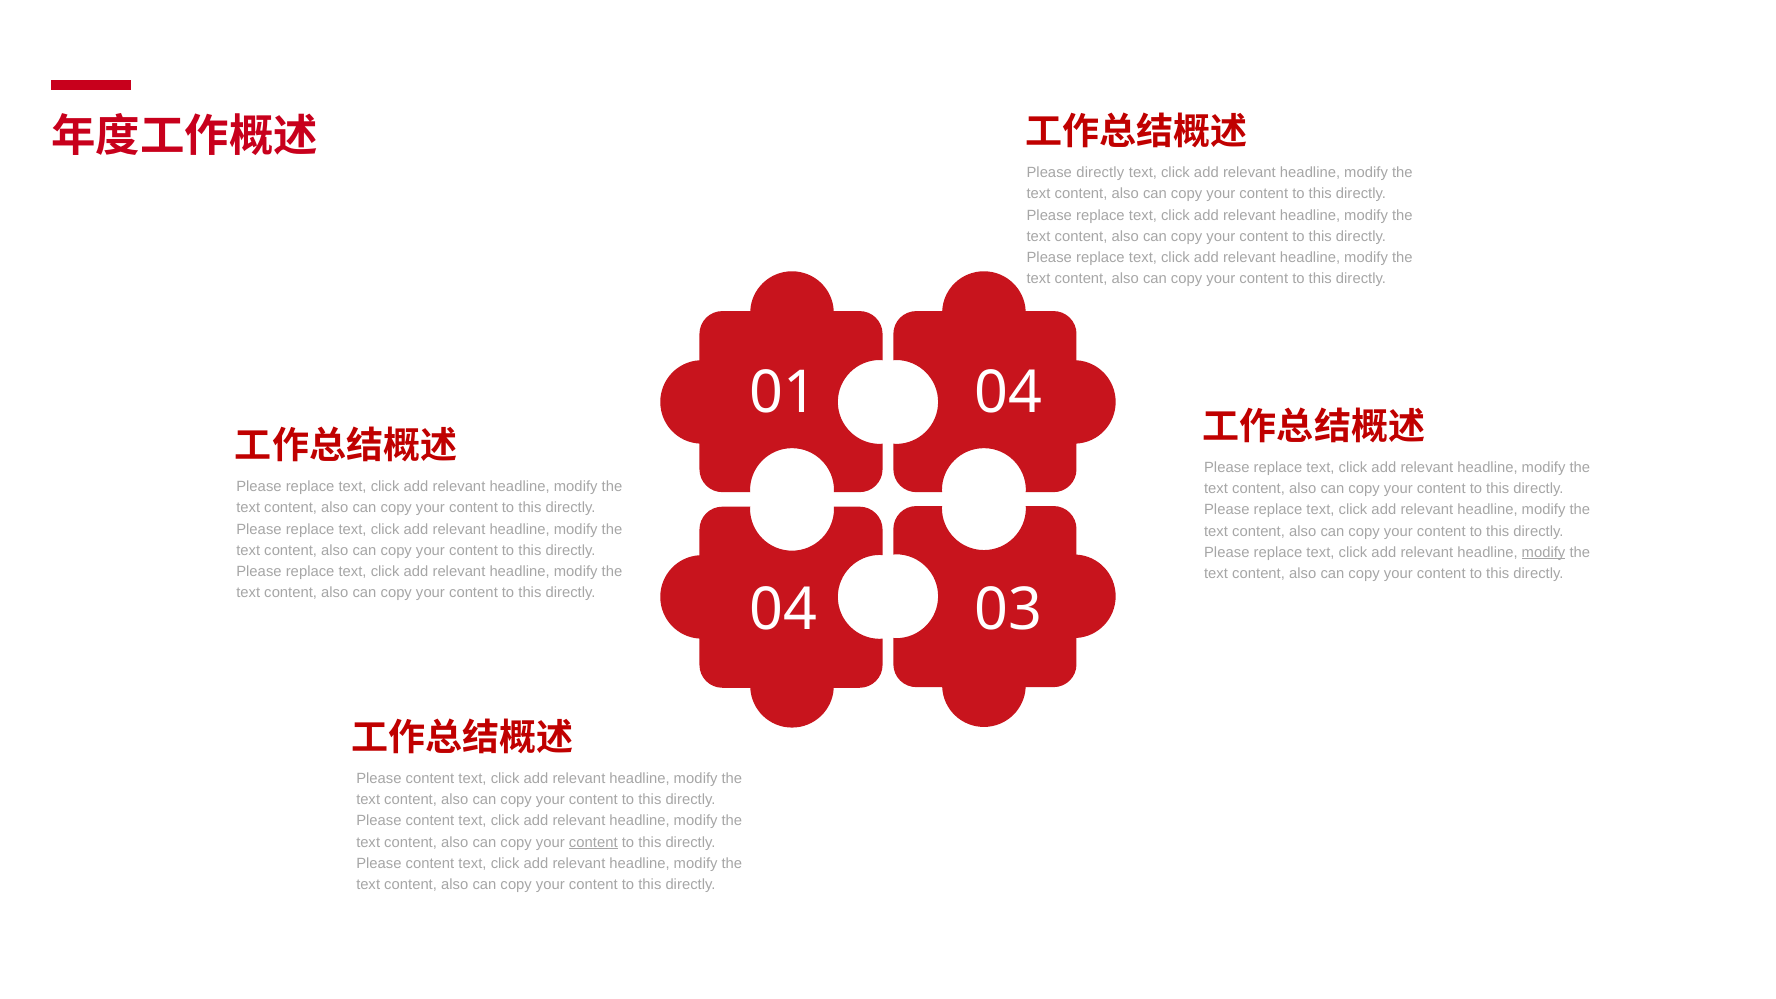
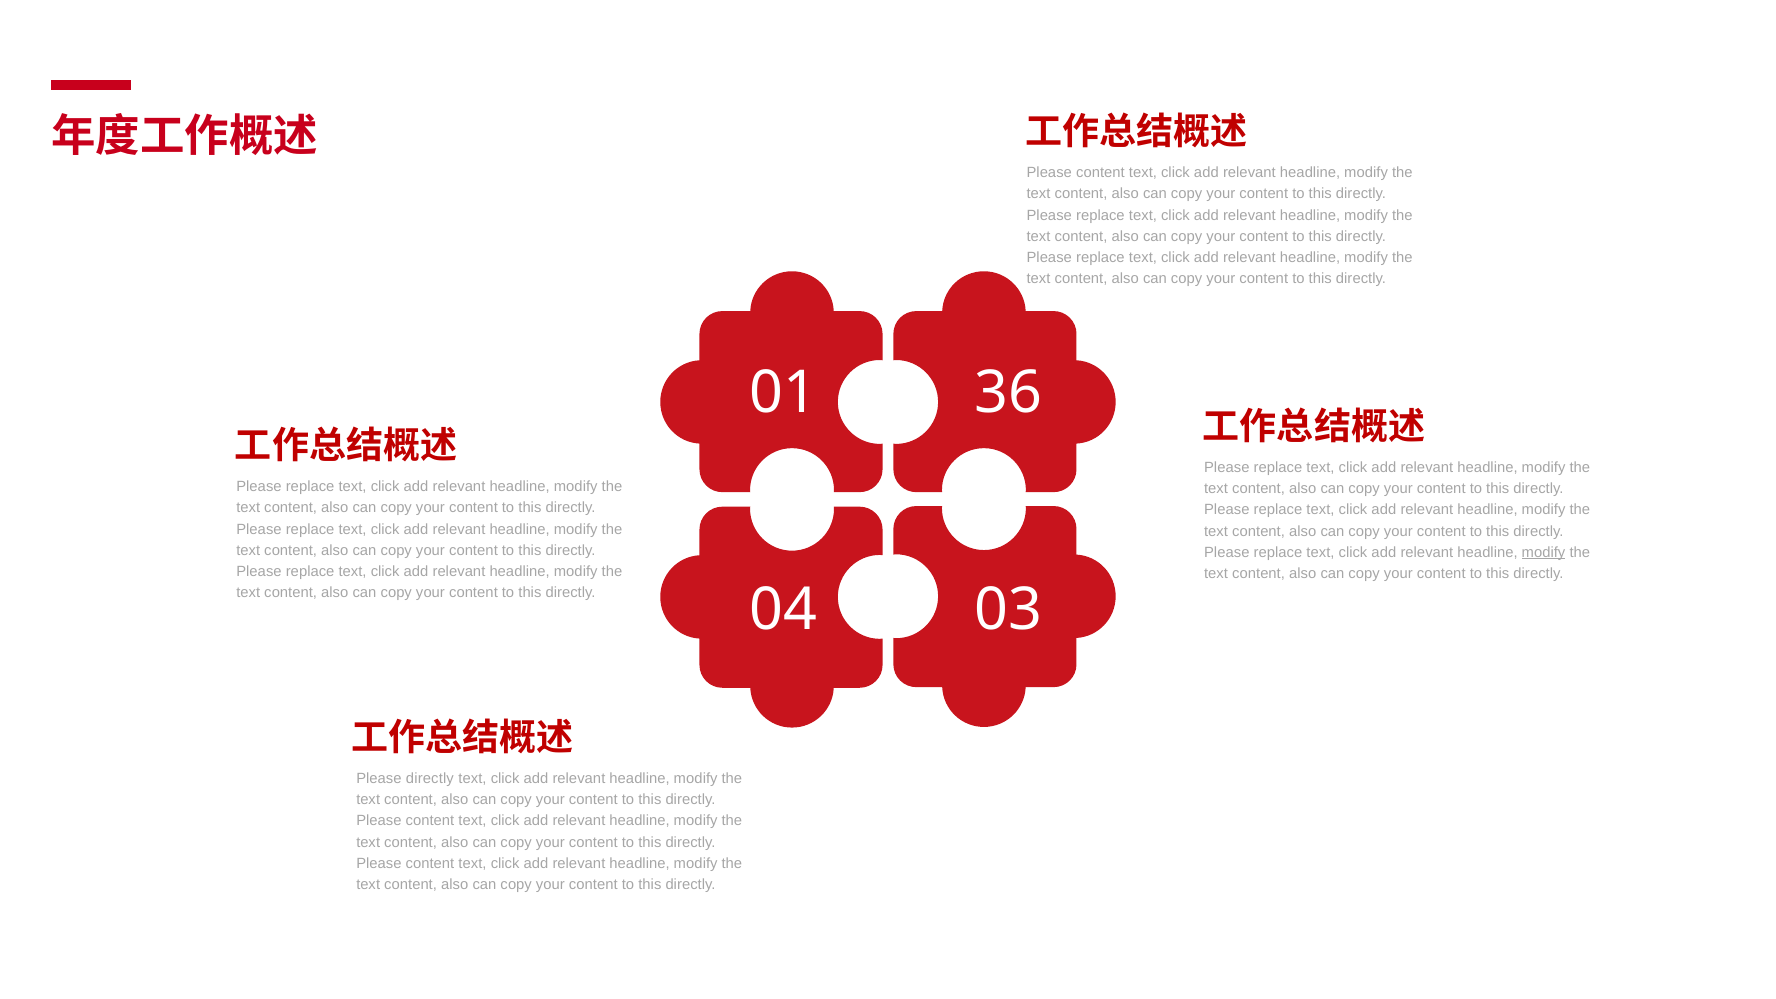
directly at (1100, 173): directly -> content
01 04: 04 -> 36
content at (430, 778): content -> directly
content at (593, 842) underline: present -> none
